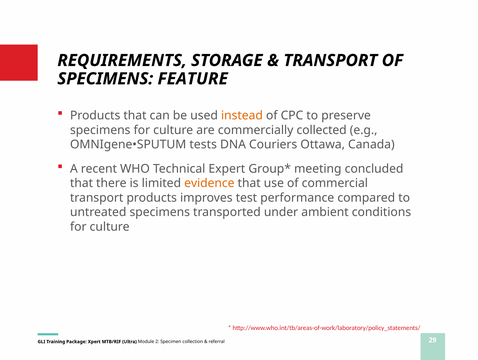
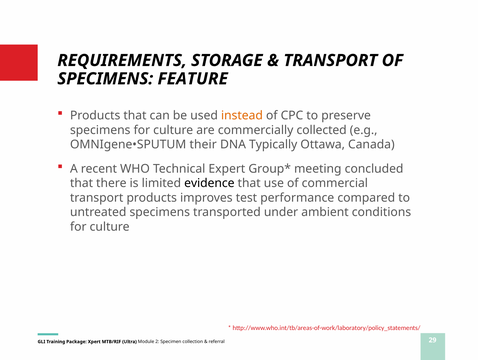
tests: tests -> their
Couriers: Couriers -> Typically
evidence colour: orange -> black
